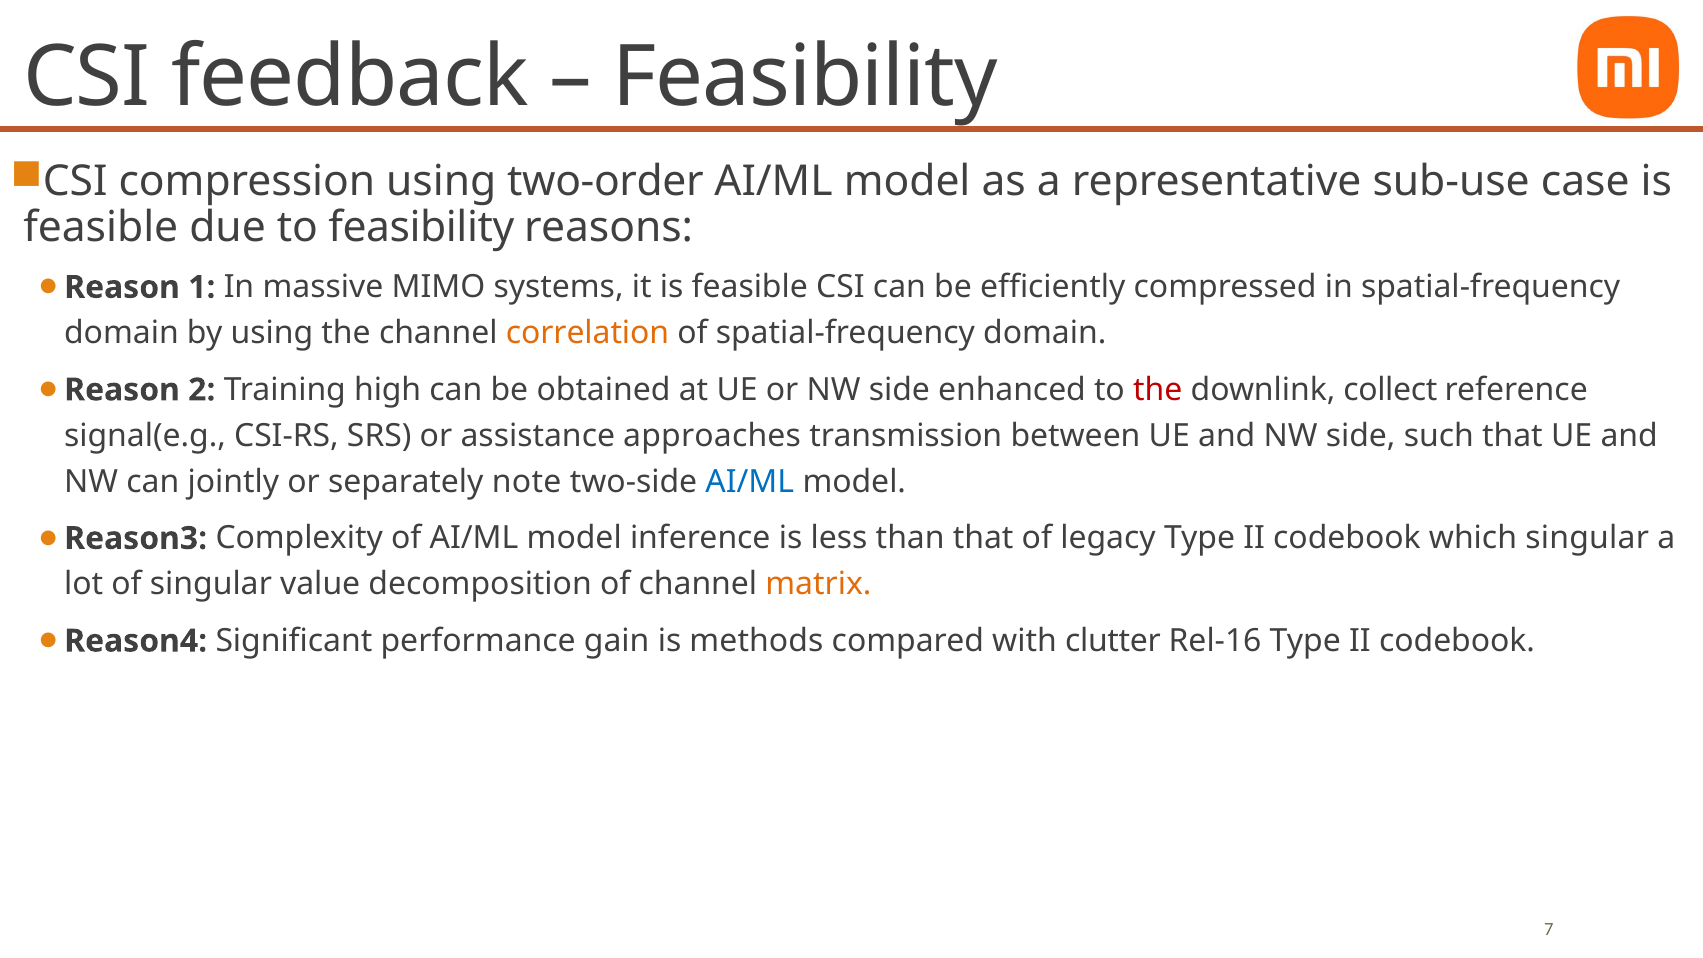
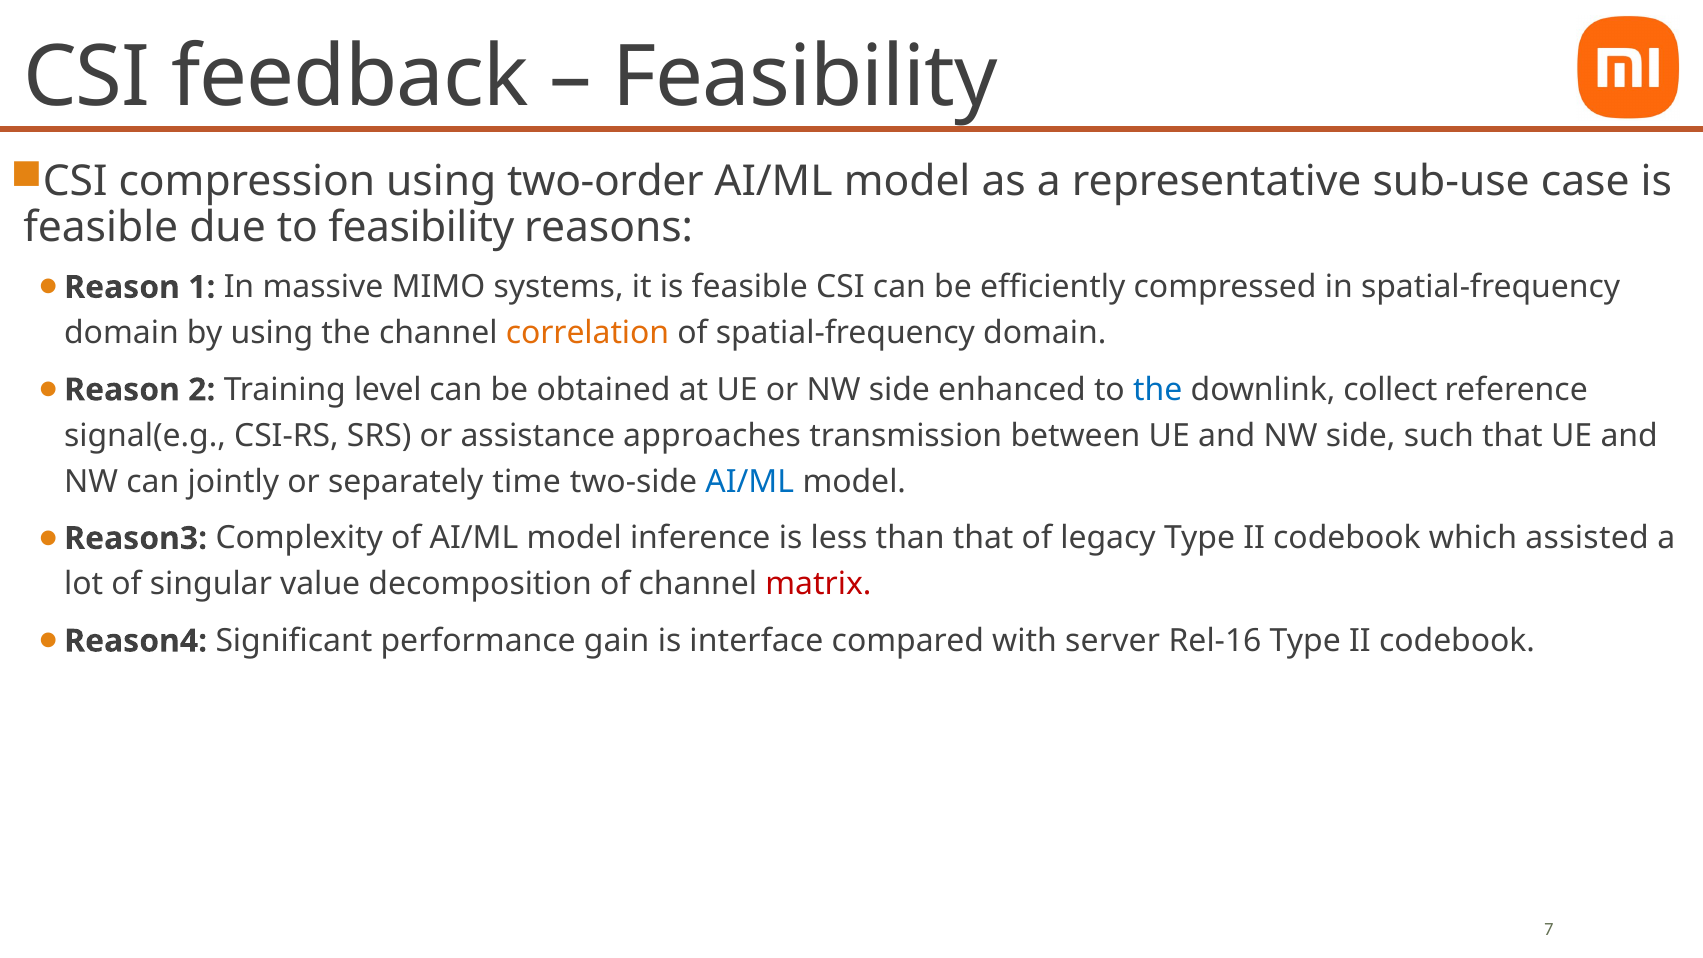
high: high -> level
the at (1158, 390) colour: red -> blue
note: note -> time
which singular: singular -> assisted
matrix colour: orange -> red
methods: methods -> interface
clutter: clutter -> server
